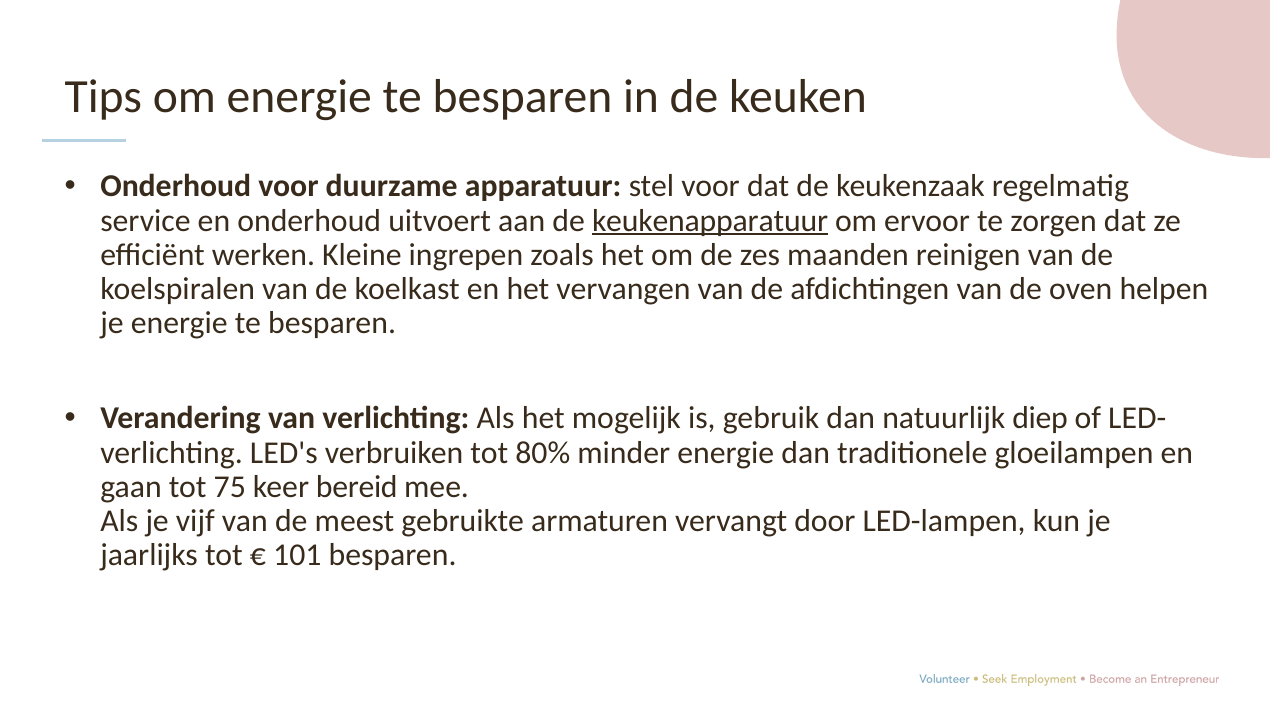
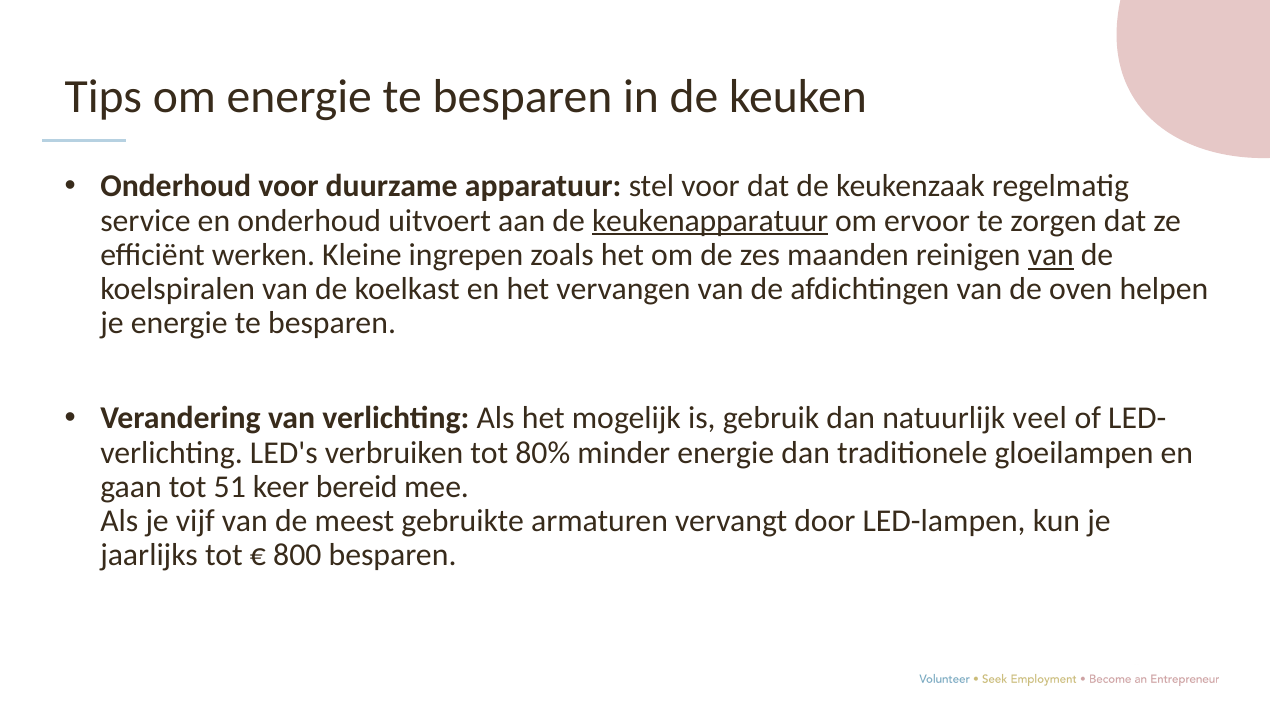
van at (1051, 255) underline: none -> present
diep: diep -> veel
75: 75 -> 51
101: 101 -> 800
